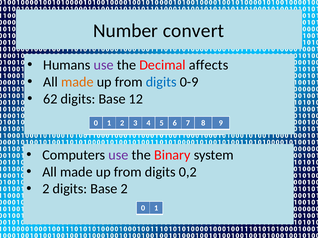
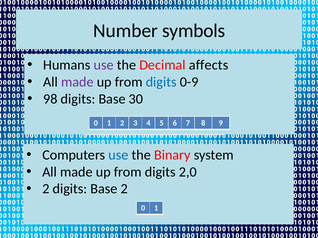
convert: convert -> symbols
made at (77, 82) colour: orange -> purple
62: 62 -> 98
12: 12 -> 30
use at (118, 155) colour: purple -> blue
0,2: 0,2 -> 2,0
